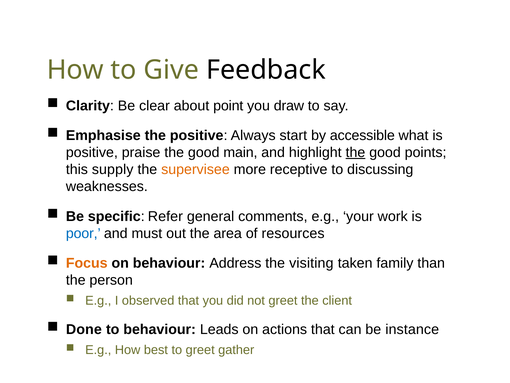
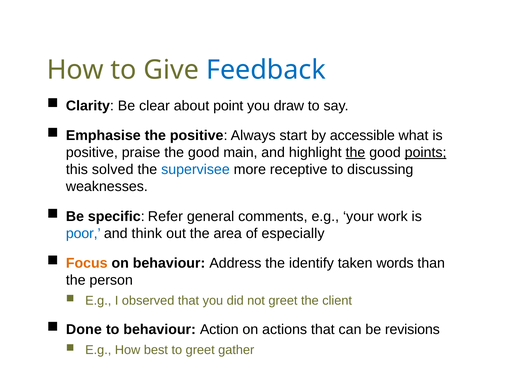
Feedback colour: black -> blue
points underline: none -> present
supply: supply -> solved
supervisee colour: orange -> blue
must: must -> think
resources: resources -> especially
visiting: visiting -> identify
family: family -> words
Leads: Leads -> Action
instance: instance -> revisions
